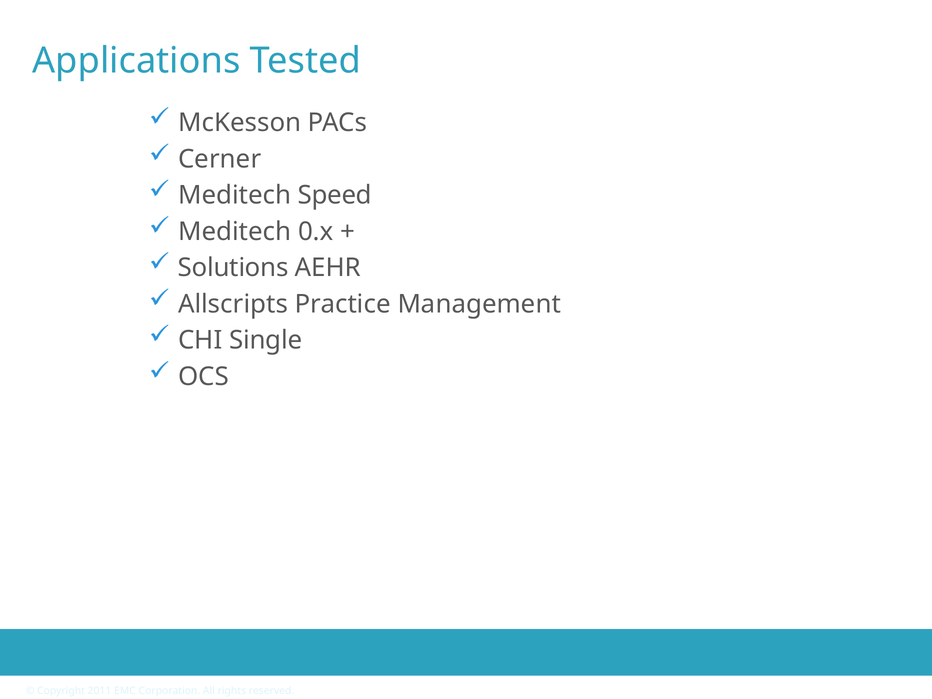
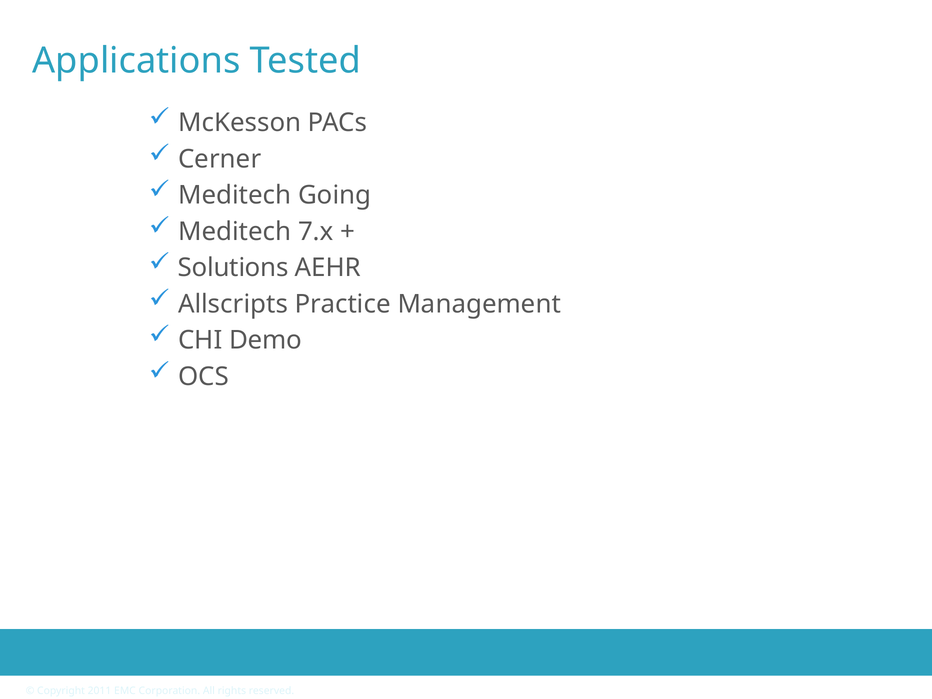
Speed: Speed -> Going
0.x: 0.x -> 7.x
Single: Single -> Demo
